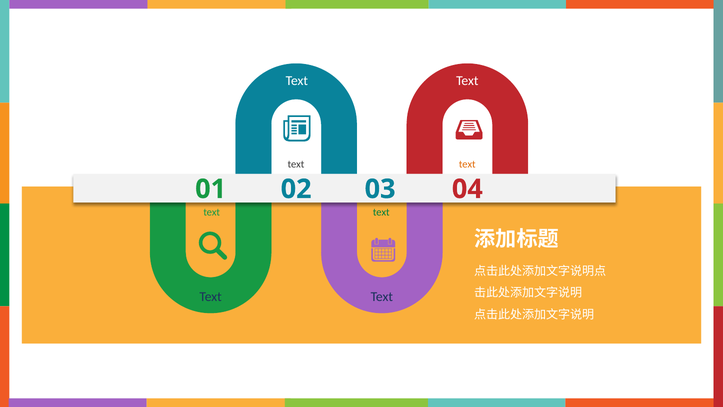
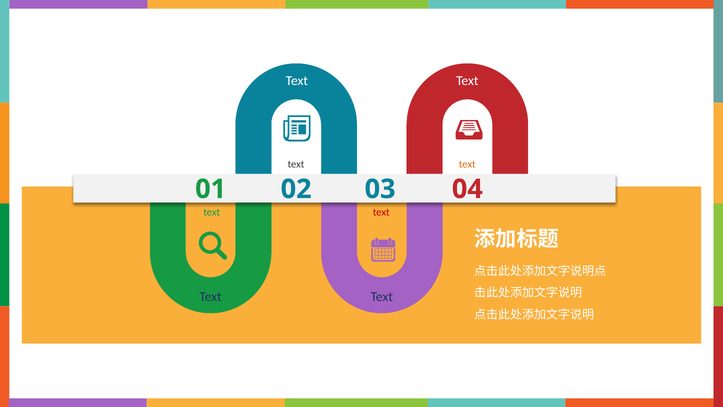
text at (381, 212) colour: green -> red
